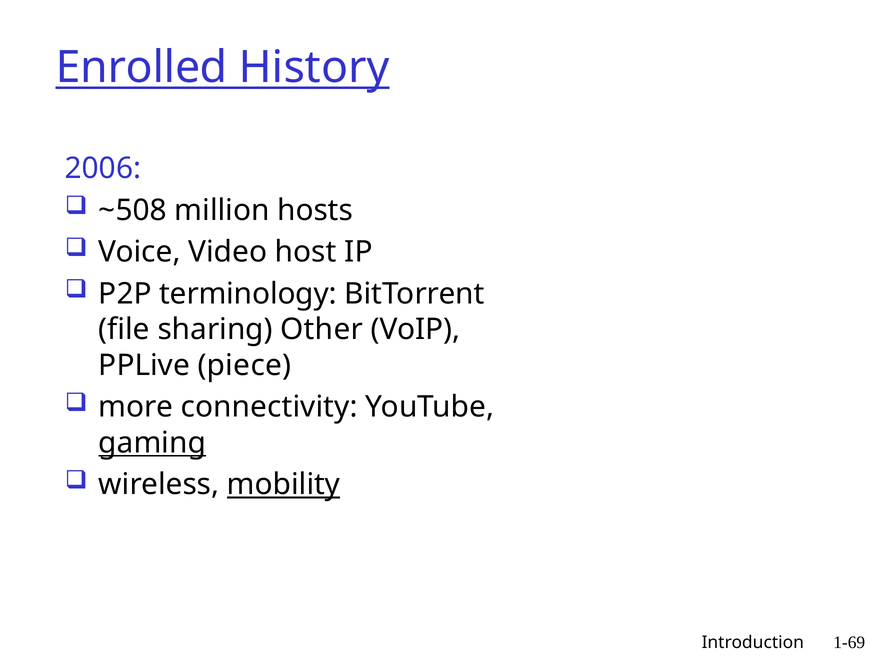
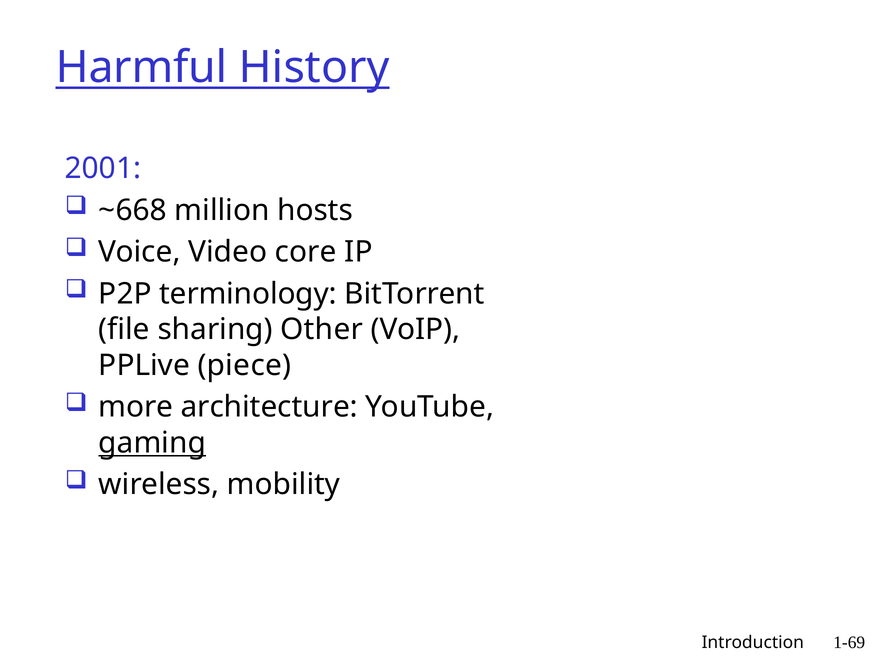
Enrolled: Enrolled -> Harmful
2006: 2006 -> 2001
~508: ~508 -> ~668
host: host -> core
connectivity: connectivity -> architecture
mobility underline: present -> none
